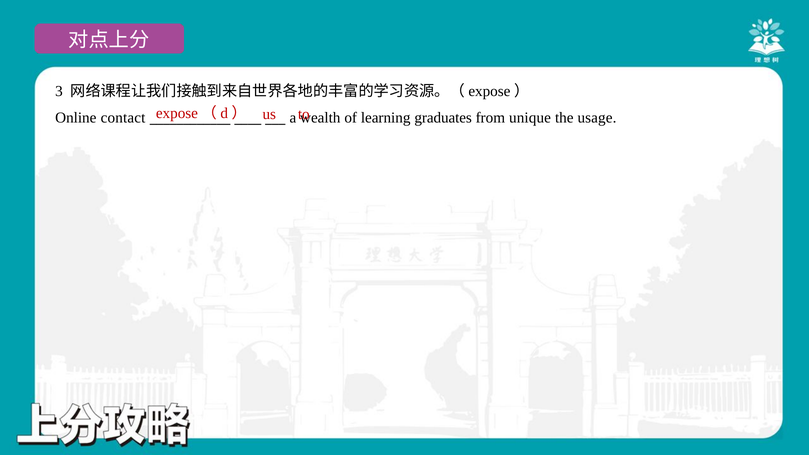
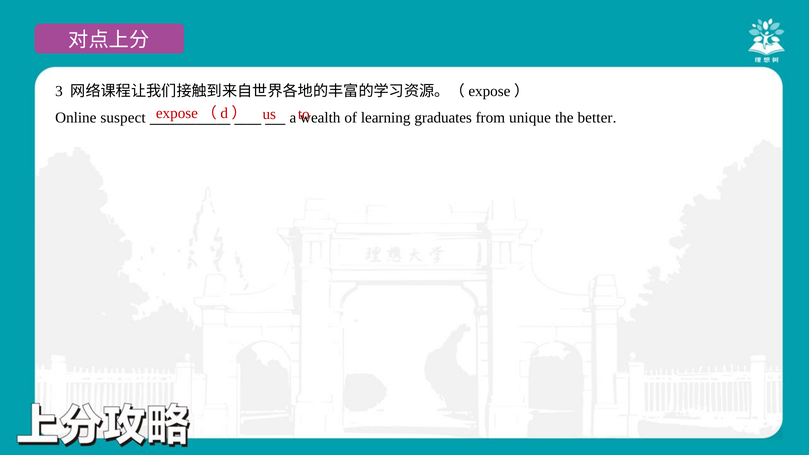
contact: contact -> suspect
usage: usage -> better
